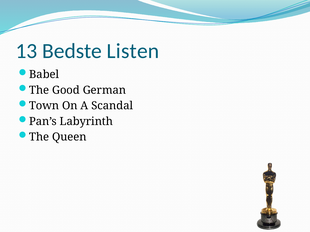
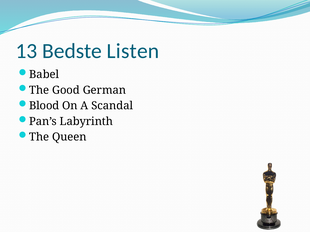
Town: Town -> Blood
